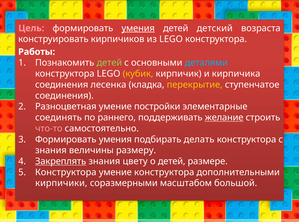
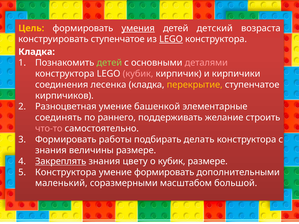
Цель colour: pink -> yellow
конструировать кирпичиков: кирпичиков -> ступенчатое
LEGO at (171, 39) underline: none -> present
Работы at (37, 52): Работы -> Кладка
деталями colour: light blue -> pink
кубик at (138, 74) colour: yellow -> pink
кирпичика: кирпичика -> кирпичики
соединения at (64, 96): соединения -> кирпичиков
постройки: постройки -> башенкой
желание underline: present -> none
умения at (115, 140): умения -> работы
величины размеру: размеру -> размере
о детей: детей -> кубик
умение конструктора: конструктора -> формировать
кирпичики: кирпичики -> маленький
